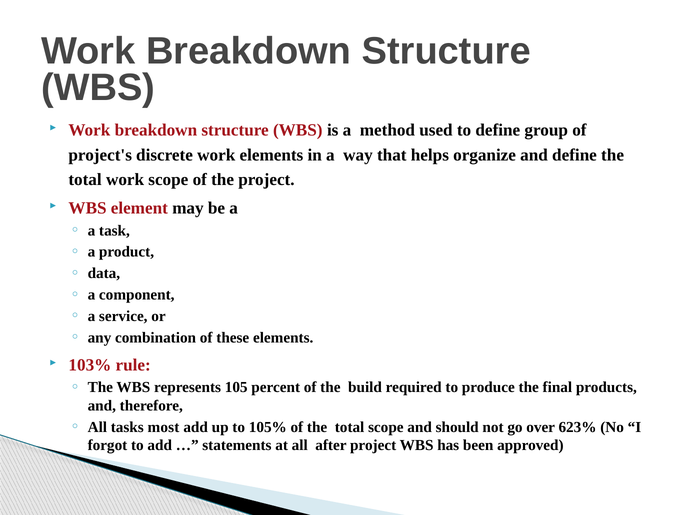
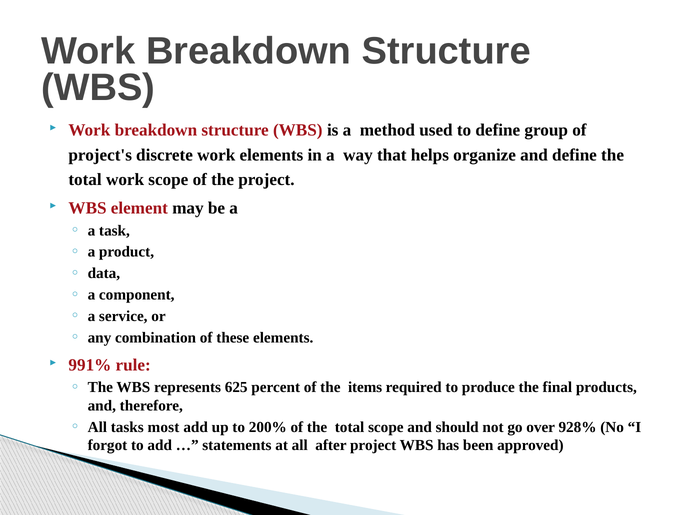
103%: 103% -> 991%
105: 105 -> 625
build: build -> items
105%: 105% -> 200%
623%: 623% -> 928%
